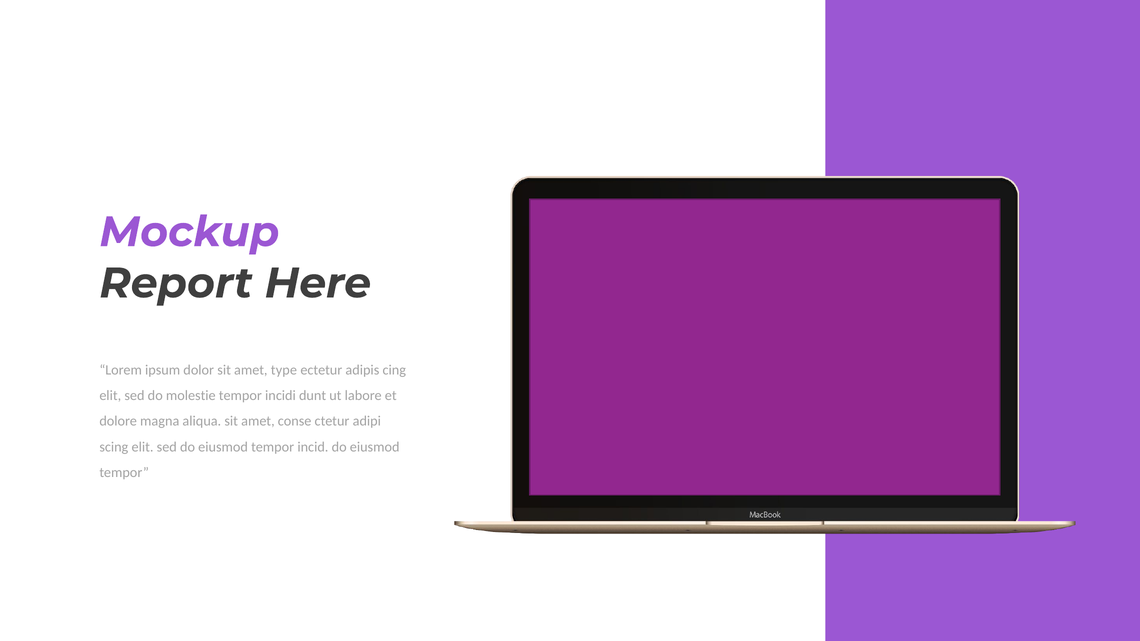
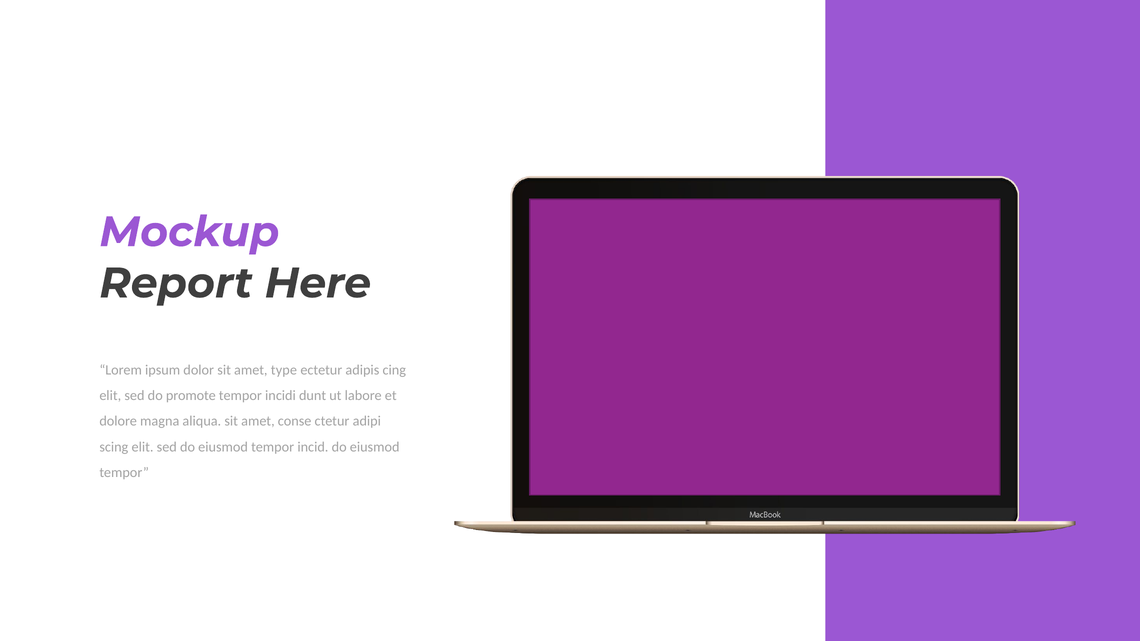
molestie: molestie -> promote
